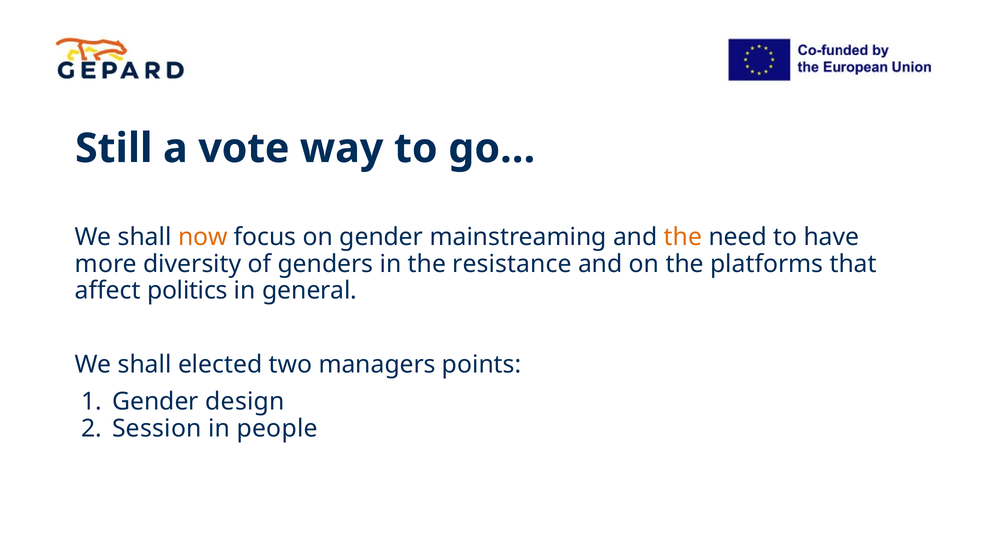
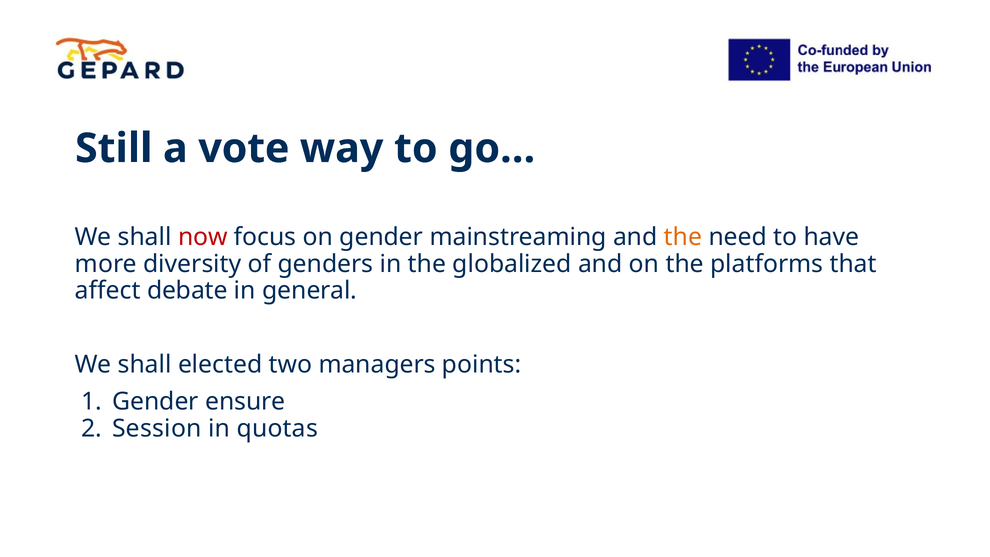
now colour: orange -> red
resistance: resistance -> globalized
politics: politics -> debate
design: design -> ensure
people: people -> quotas
